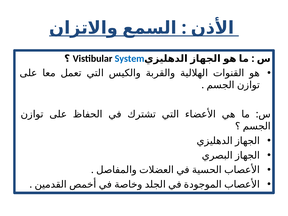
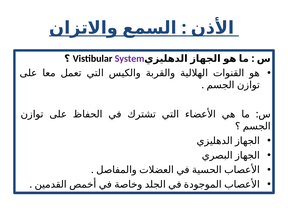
System colour: blue -> purple
